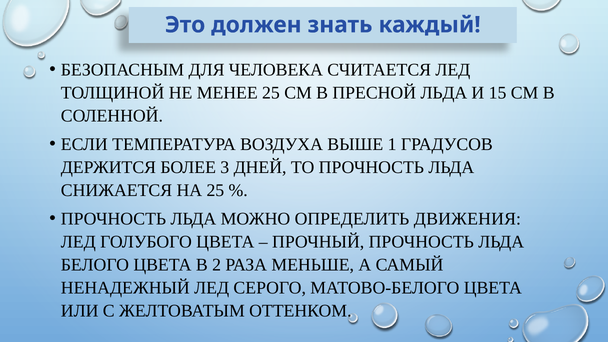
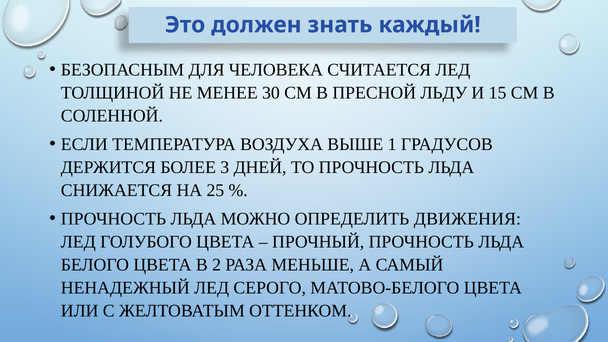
МЕНЕЕ 25: 25 -> 30
ПРЕСНОЙ ЛЬДА: ЛЬДА -> ЛЬДУ
